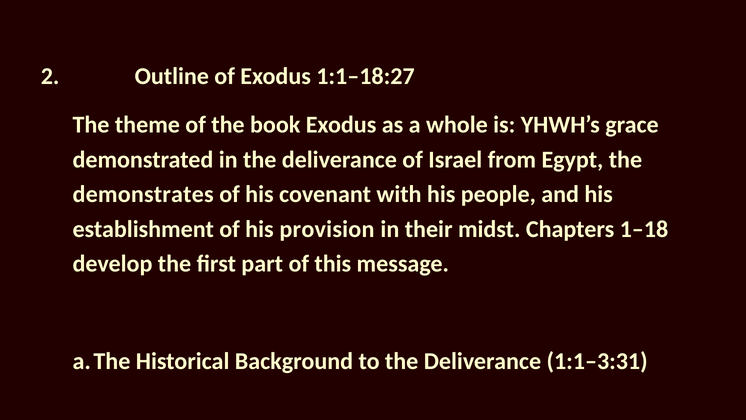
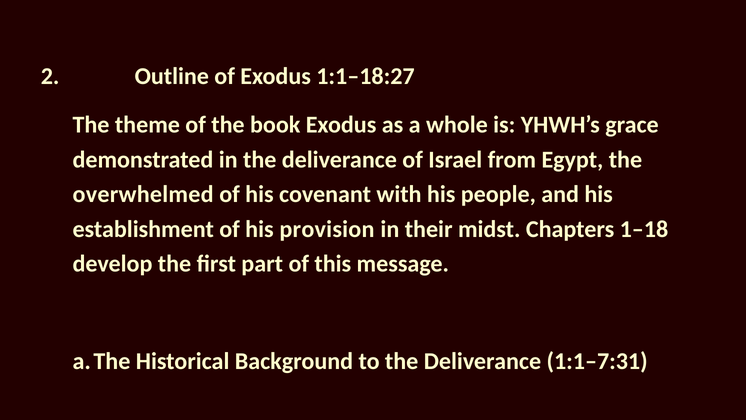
demonstrates: demonstrates -> overwhelmed
1:1–3:31: 1:1–3:31 -> 1:1–7:31
